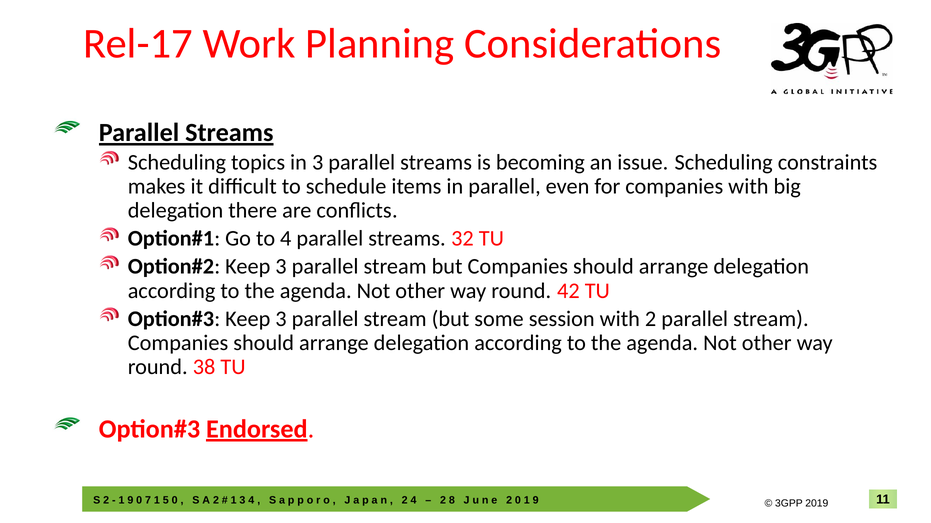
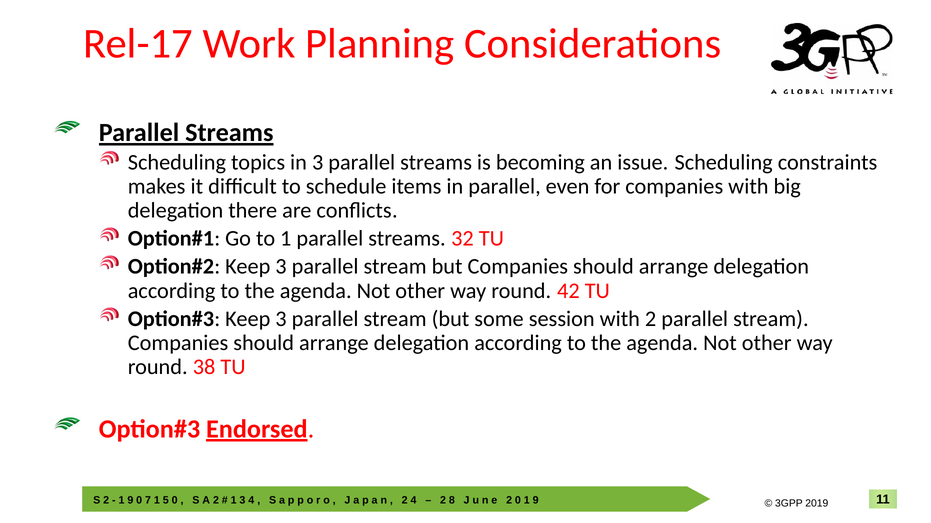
to 4: 4 -> 1
